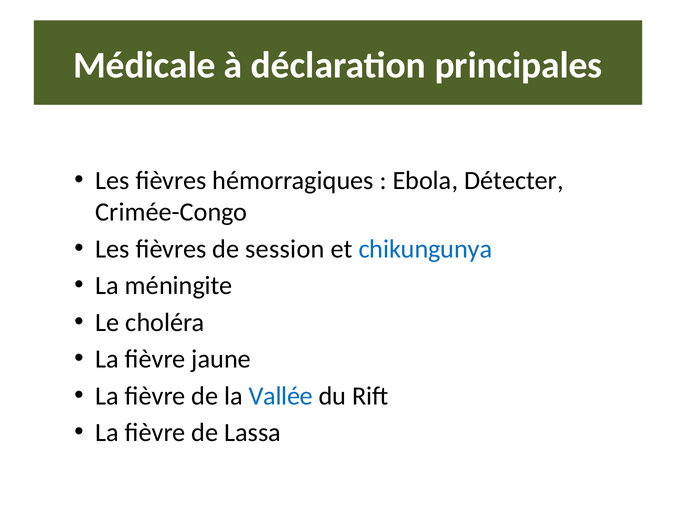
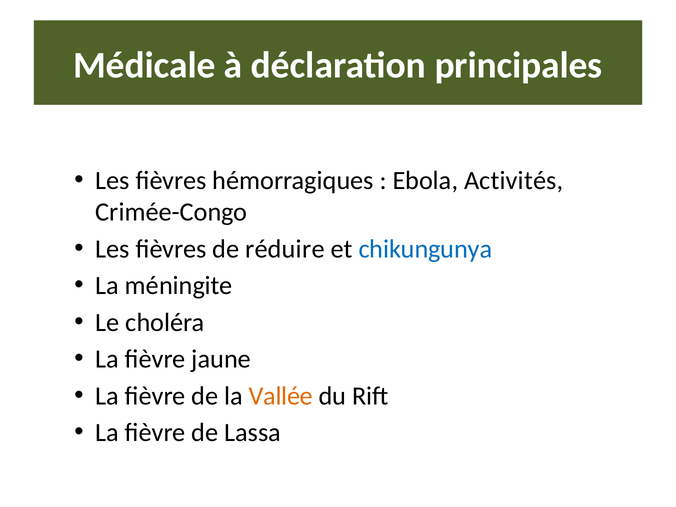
Détecter: Détecter -> Activités
session: session -> réduire
Vallée colour: blue -> orange
